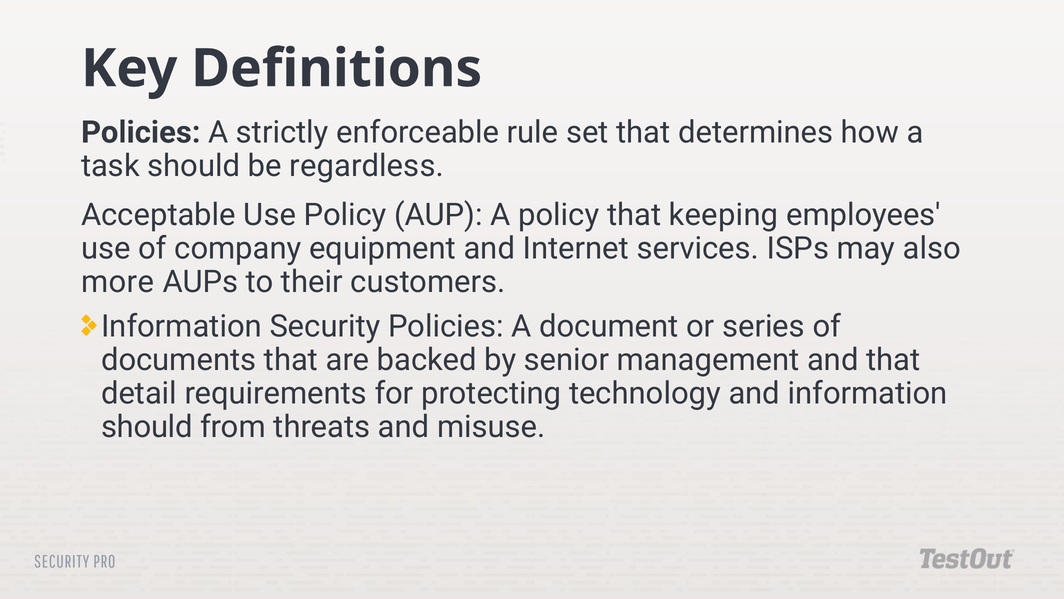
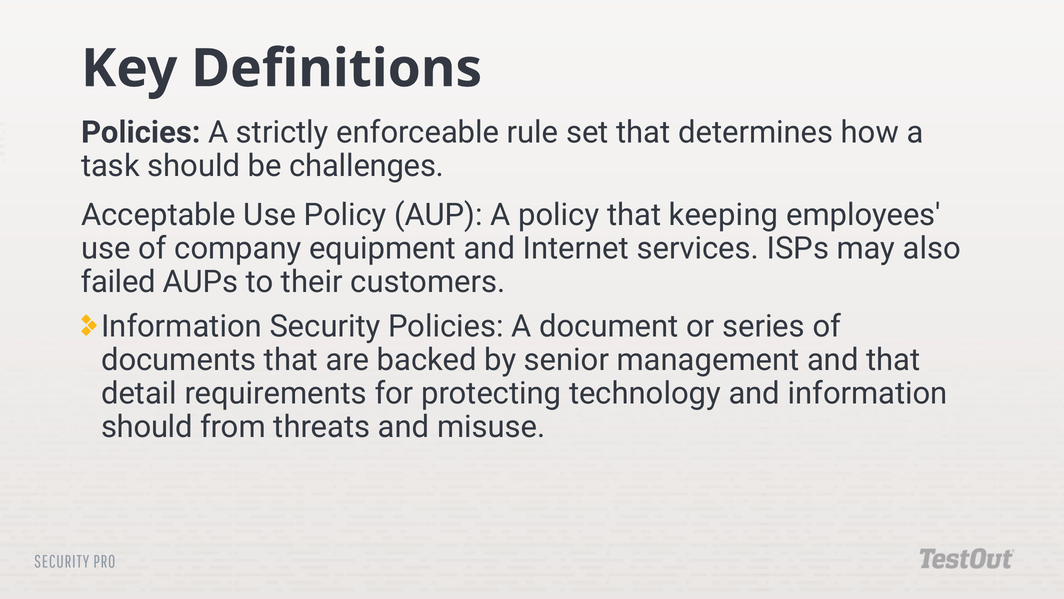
regardless: regardless -> challenges
more: more -> failed
